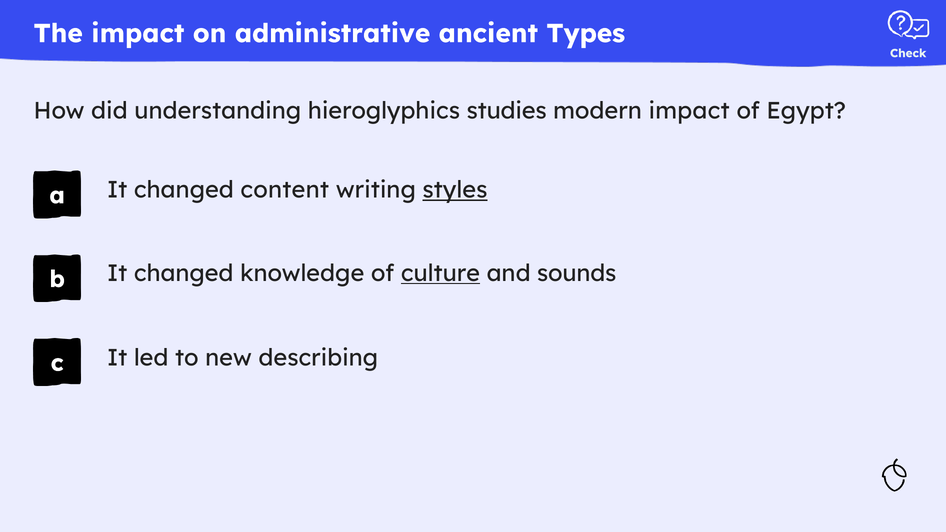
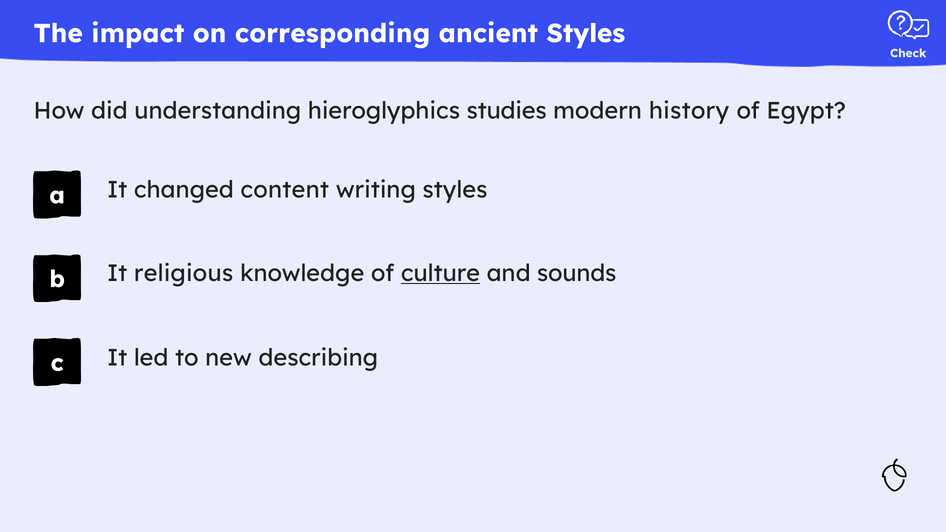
administrative: administrative -> corresponding
ancient Types: Types -> Styles
modern impact: impact -> history
styles at (455, 190) underline: present -> none
changed at (184, 273): changed -> religious
